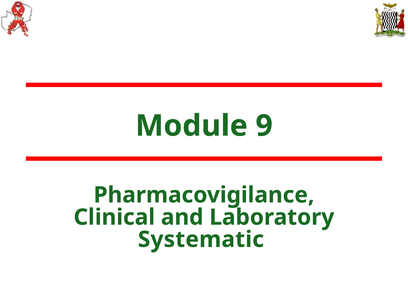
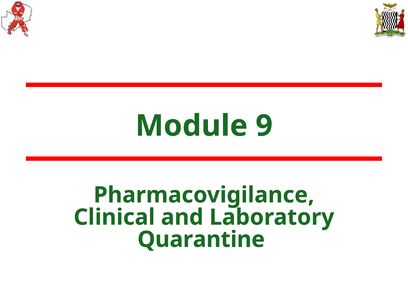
Systematic: Systematic -> Quarantine
